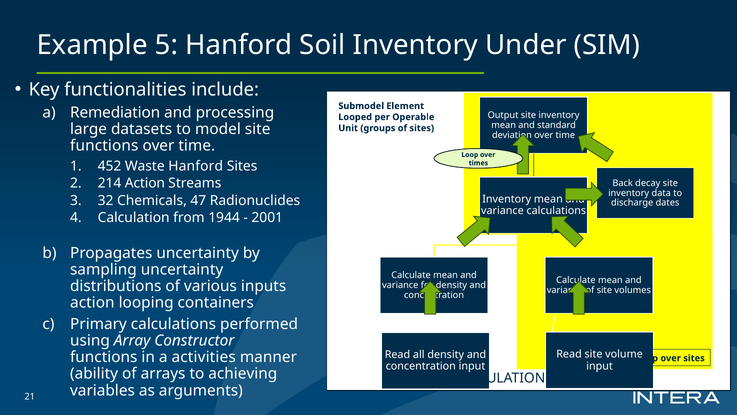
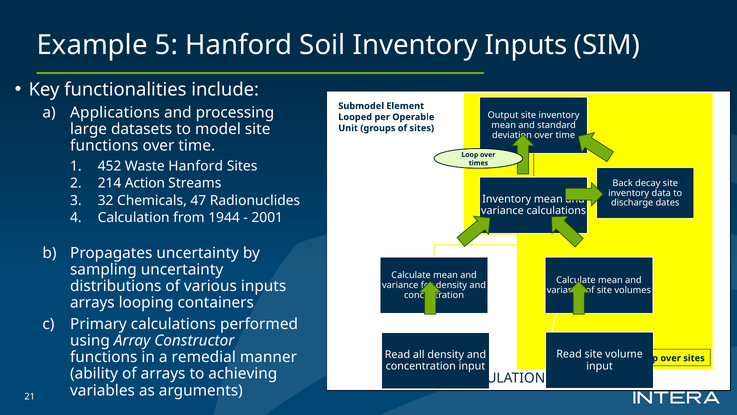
Inventory Under: Under -> Inputs
Remediation: Remediation -> Applications
action at (92, 303): action -> arrays
activities: activities -> remedial
